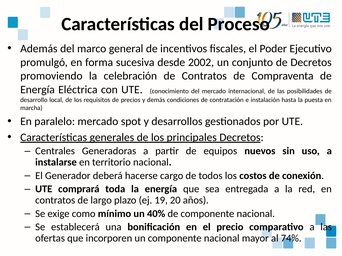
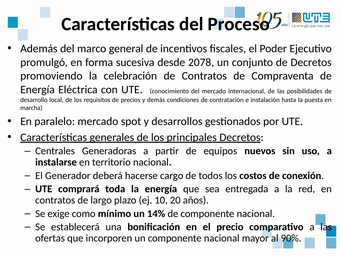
2002: 2002 -> 2078
19: 19 -> 10
40%: 40% -> 14%
74%: 74% -> 90%
